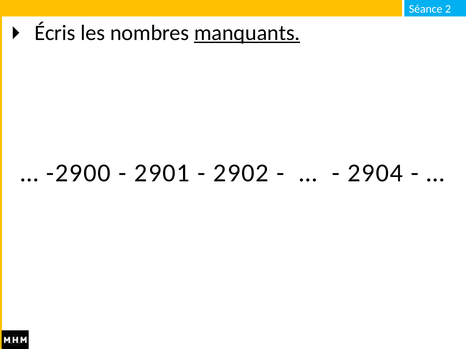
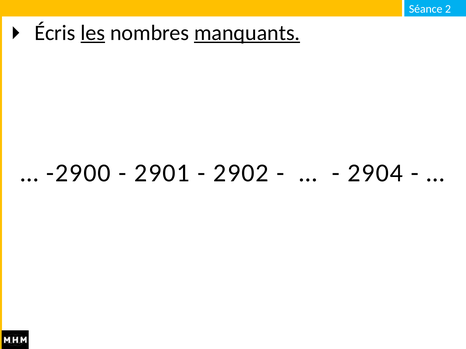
les underline: none -> present
